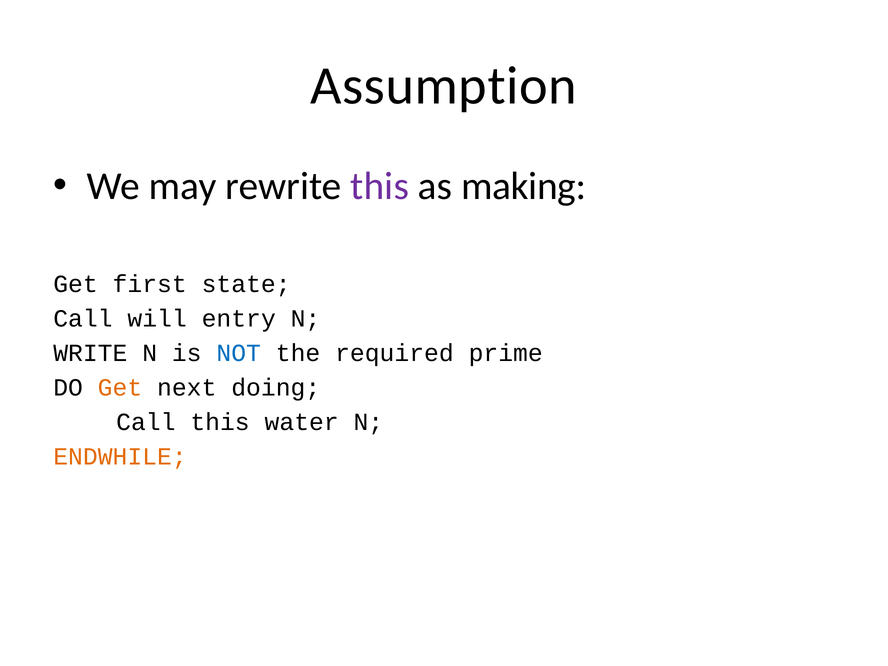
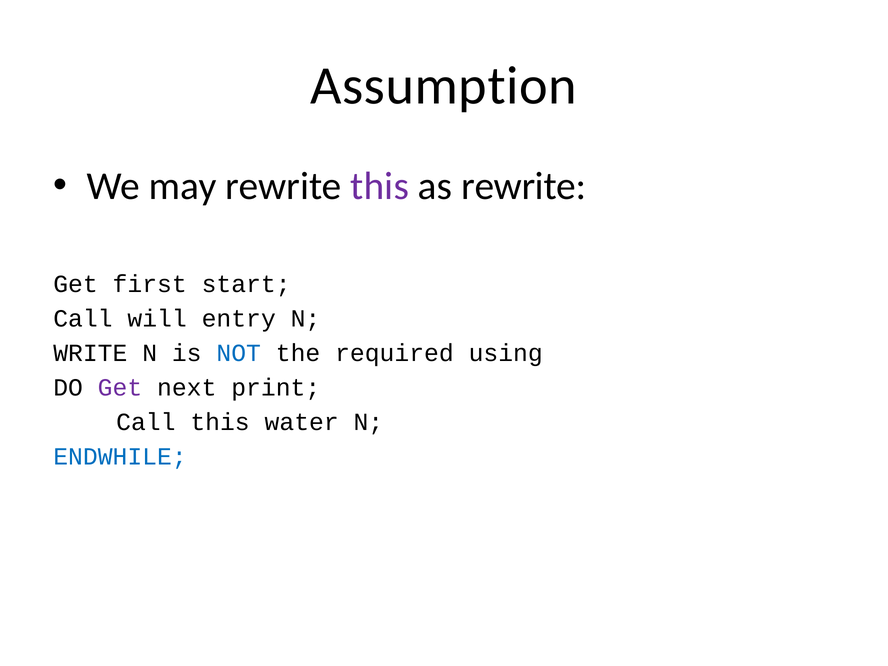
as making: making -> rewrite
state: state -> start
prime: prime -> using
Get at (120, 388) colour: orange -> purple
doing: doing -> print
ENDWHILE colour: orange -> blue
